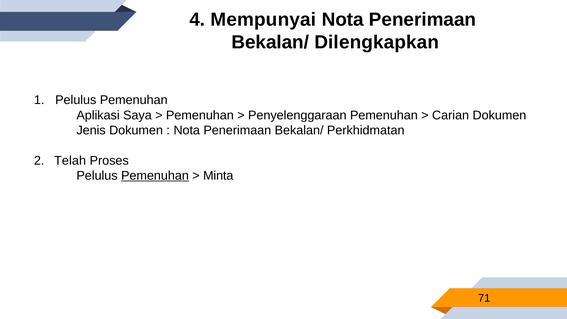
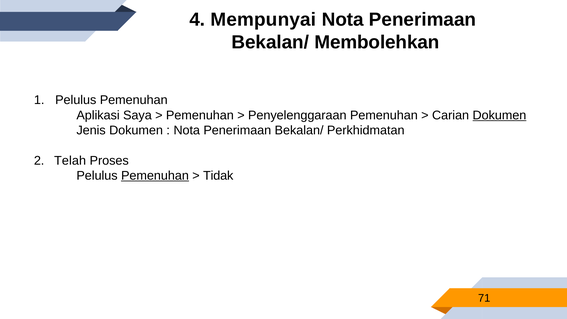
Dilengkapkan: Dilengkapkan -> Membolehkan
Dokumen at (499, 115) underline: none -> present
Minta: Minta -> Tidak
